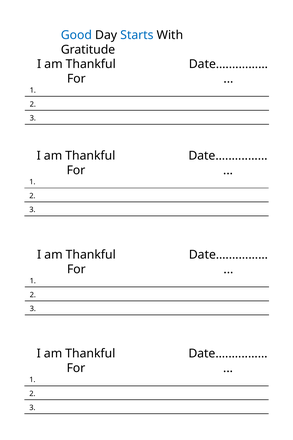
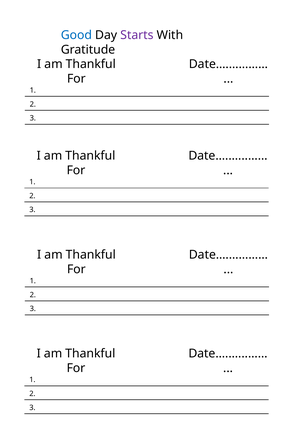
Starts colour: blue -> purple
